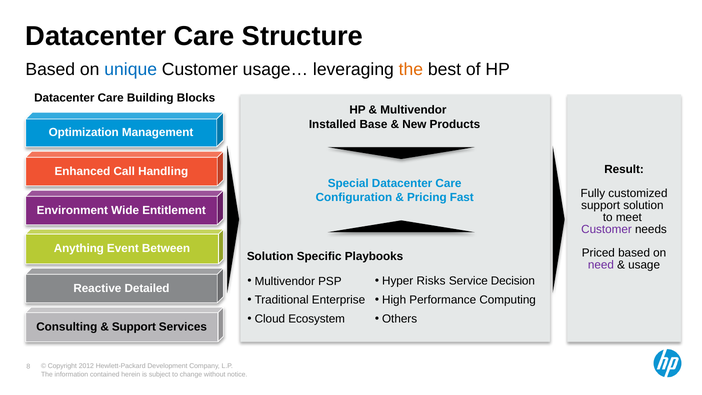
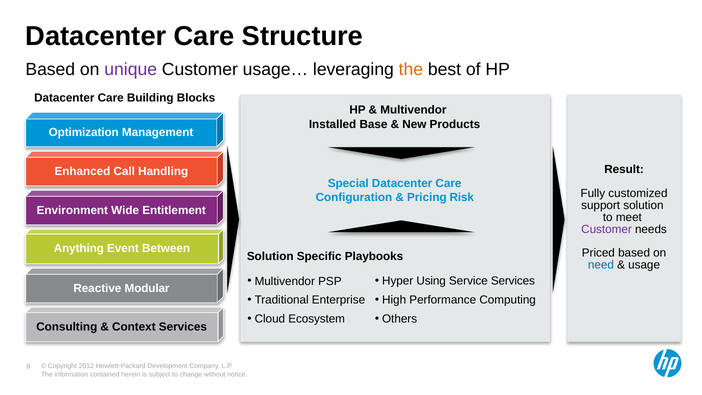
unique colour: blue -> purple
Fast: Fast -> Risk
need colour: purple -> blue
Risks: Risks -> Using
Service Decision: Decision -> Services
Detailed: Detailed -> Modular
Support at (134, 327): Support -> Context
